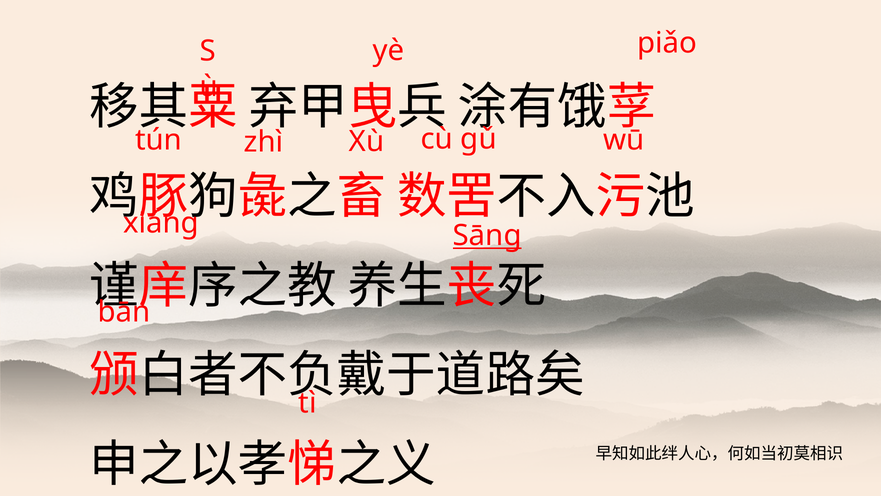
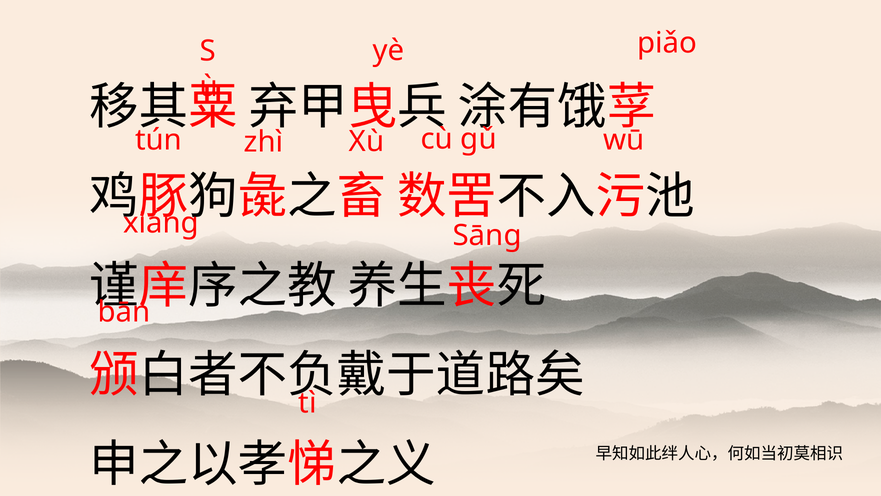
Sāng underline: present -> none
